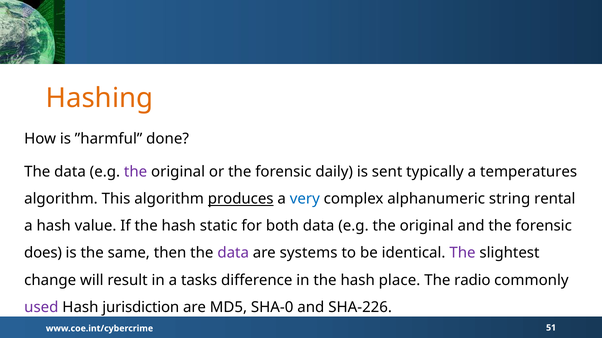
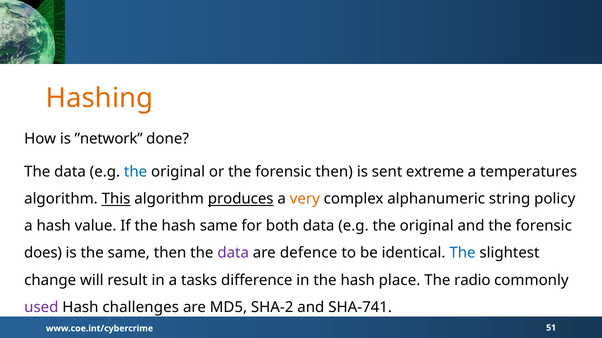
”harmful: ”harmful -> ”network
the at (136, 172) colour: purple -> blue
forensic daily: daily -> then
typically: typically -> extreme
This underline: none -> present
very colour: blue -> orange
rental: rental -> policy
hash static: static -> same
systems: systems -> defence
The at (462, 254) colour: purple -> blue
jurisdiction: jurisdiction -> challenges
SHA-0: SHA-0 -> SHA-2
SHA-226: SHA-226 -> SHA-741
